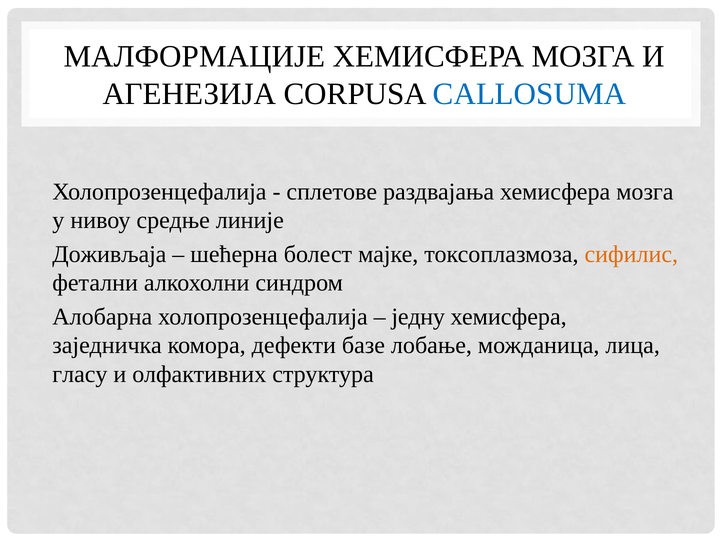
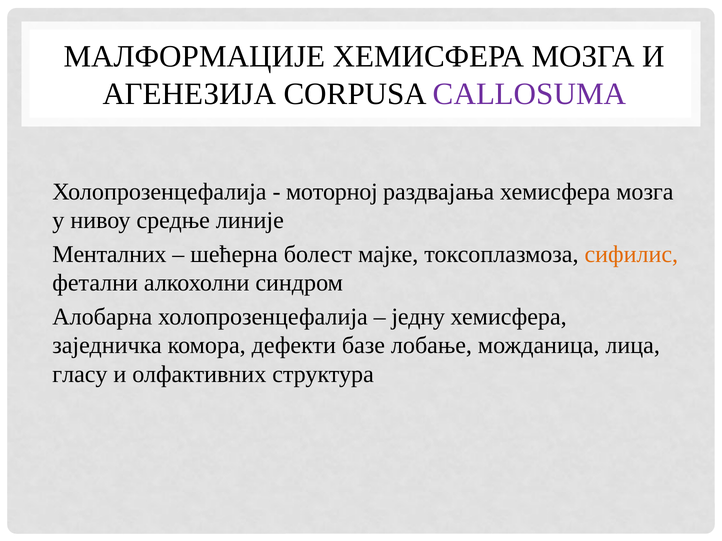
CALLOSUMA colour: blue -> purple
сплетове: сплетове -> моторној
Доживљаја: Доживљаја -> Менталних
